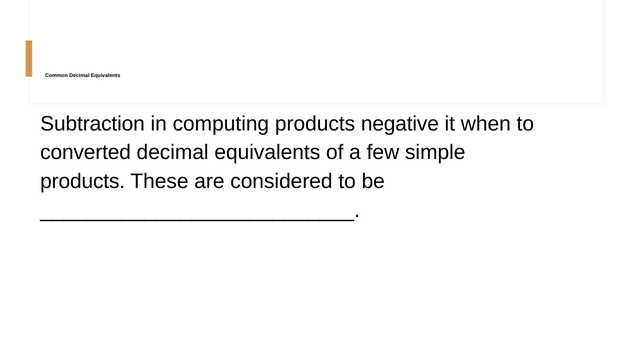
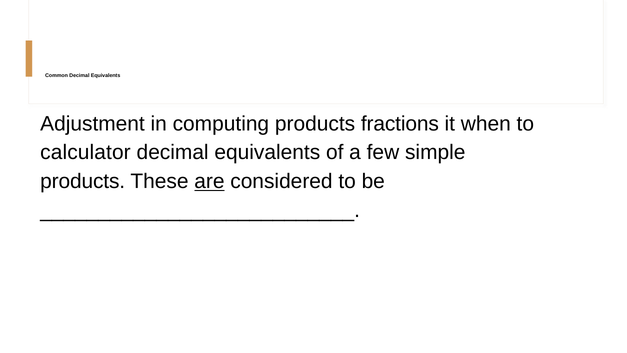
Subtraction: Subtraction -> Adjustment
negative: negative -> fractions
converted: converted -> calculator
are underline: none -> present
